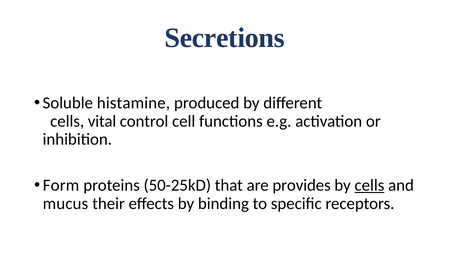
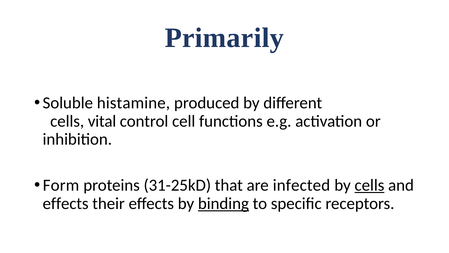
Secretions: Secretions -> Primarily
50-25kD: 50-25kD -> 31-25kD
provides: provides -> infected
mucus at (65, 203): mucus -> effects
binding underline: none -> present
